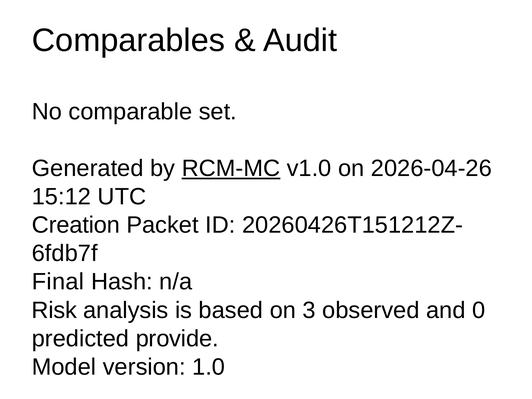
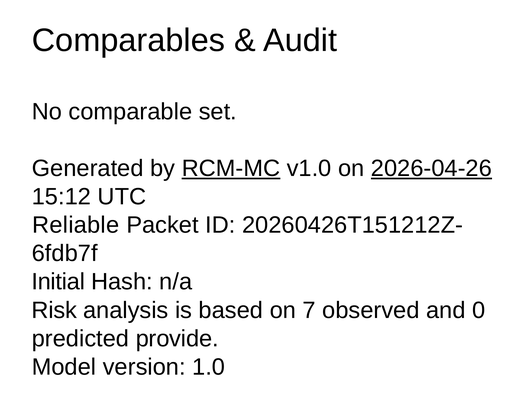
2026-04-26 underline: none -> present
Creation: Creation -> Reliable
Final: Final -> Initial
3: 3 -> 7
